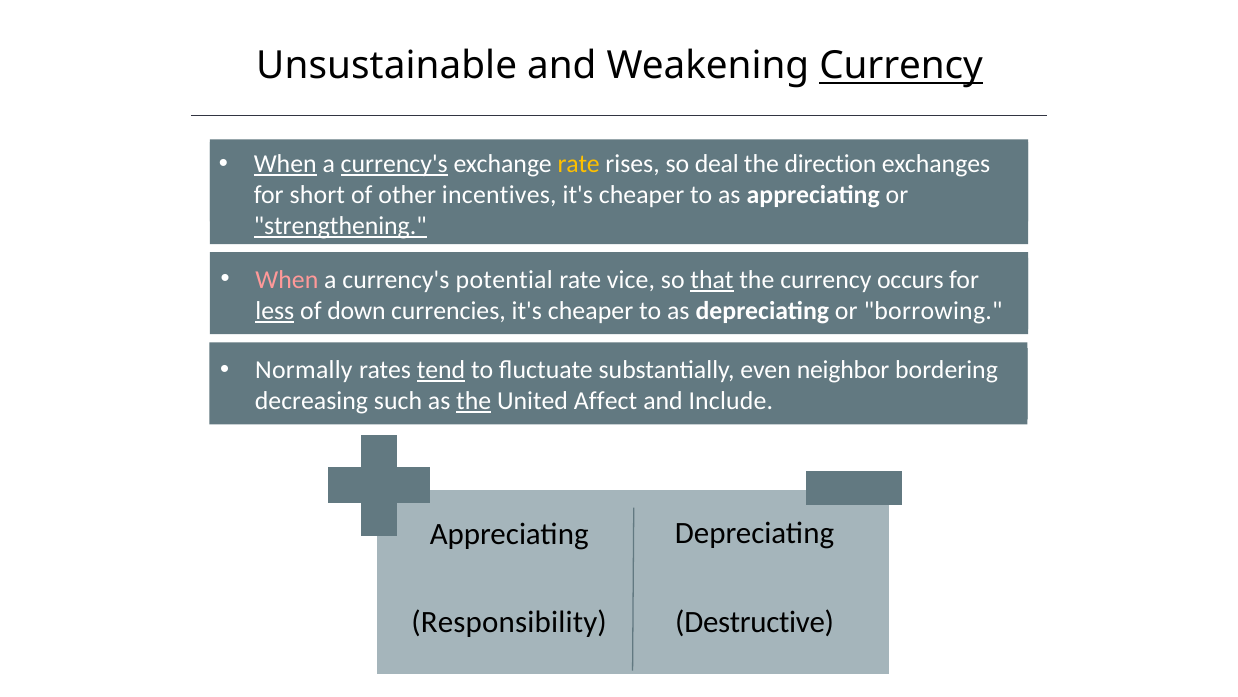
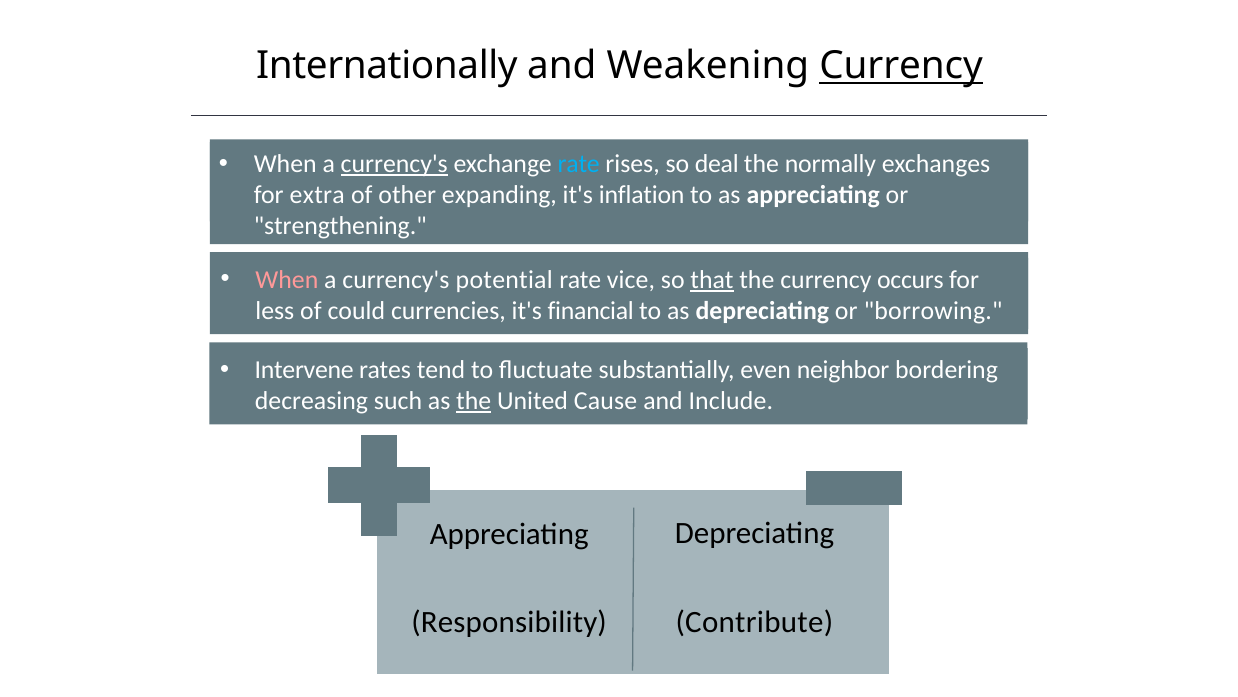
Unsustainable: Unsustainable -> Internationally
When at (285, 164) underline: present -> none
rate at (579, 164) colour: yellow -> light blue
direction: direction -> normally
short: short -> extra
incentives: incentives -> expanding
cheaper at (642, 195): cheaper -> inflation
strengthening underline: present -> none
less underline: present -> none
down: down -> could
currencies it's cheaper: cheaper -> financial
Normally: Normally -> Intervene
tend underline: present -> none
Affect: Affect -> Cause
Destructive: Destructive -> Contribute
